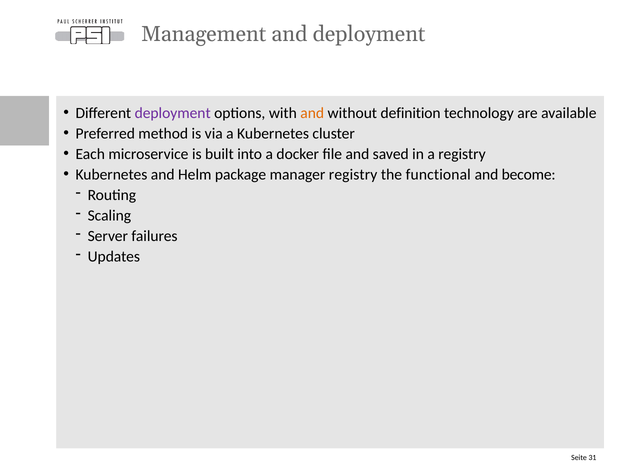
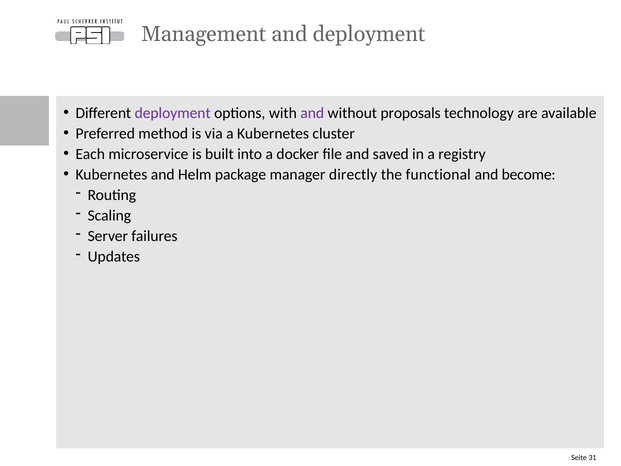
and at (312, 113) colour: orange -> purple
definition: definition -> proposals
manager registry: registry -> directly
